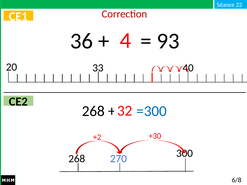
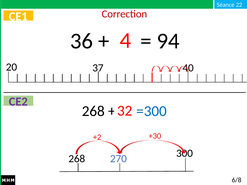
93: 93 -> 94
33: 33 -> 37
CE2 colour: black -> purple
